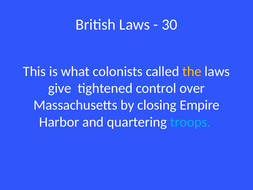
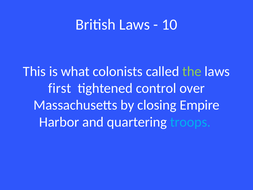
30: 30 -> 10
the colour: yellow -> light green
give: give -> first
